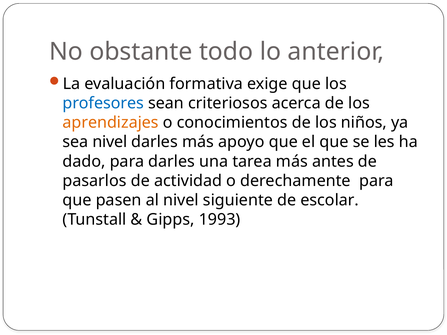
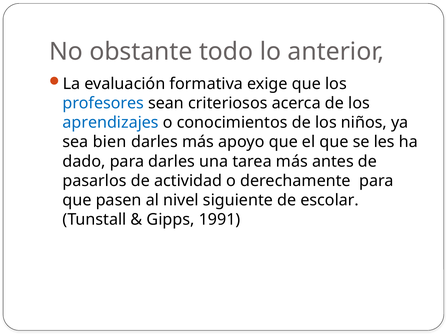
aprendizajes colour: orange -> blue
sea nivel: nivel -> bien
1993: 1993 -> 1991
